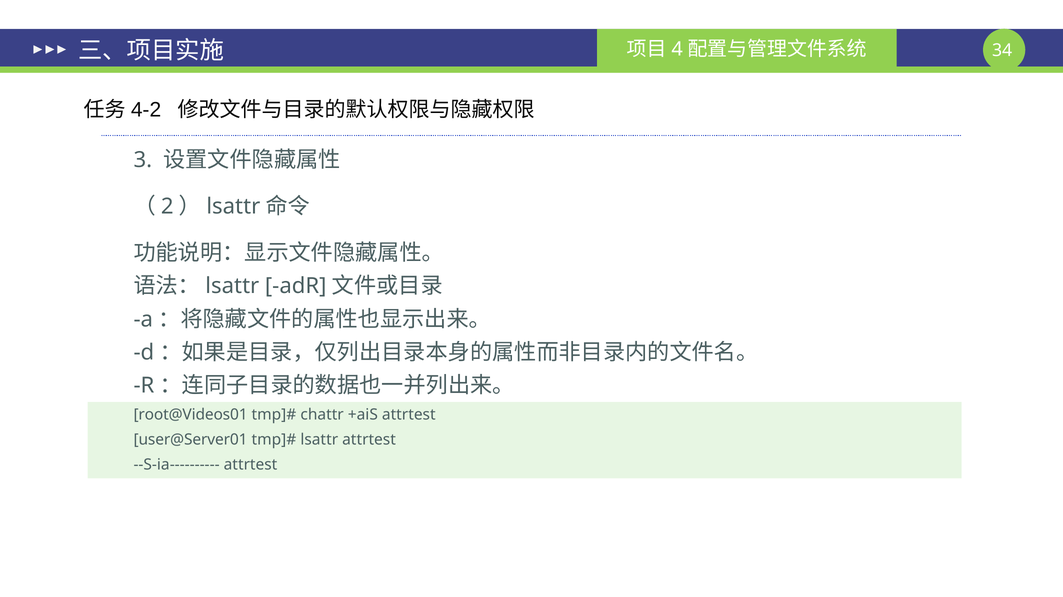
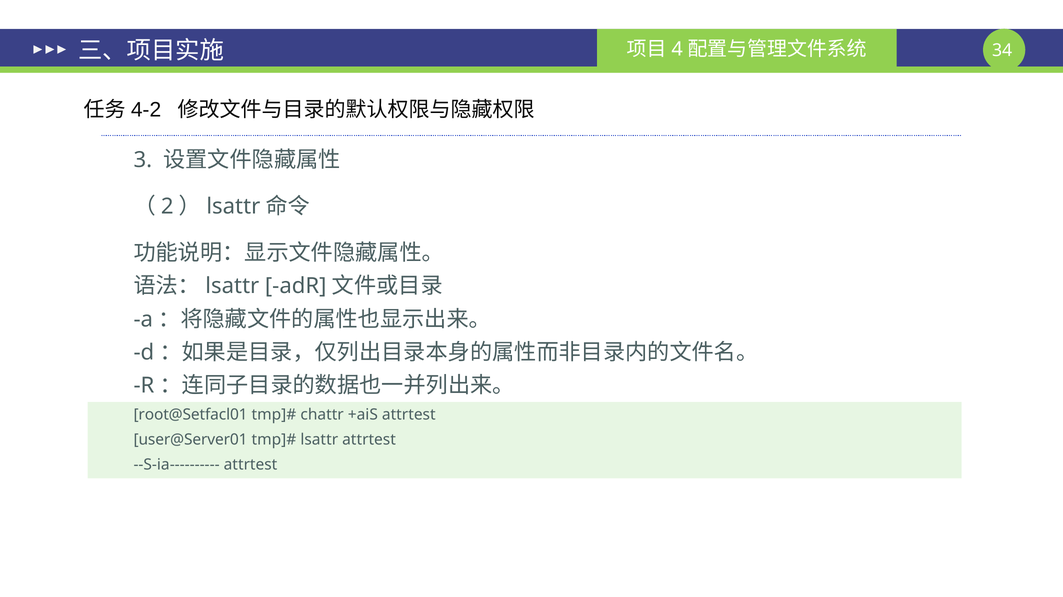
root@Videos01: root@Videos01 -> root@Setfacl01
